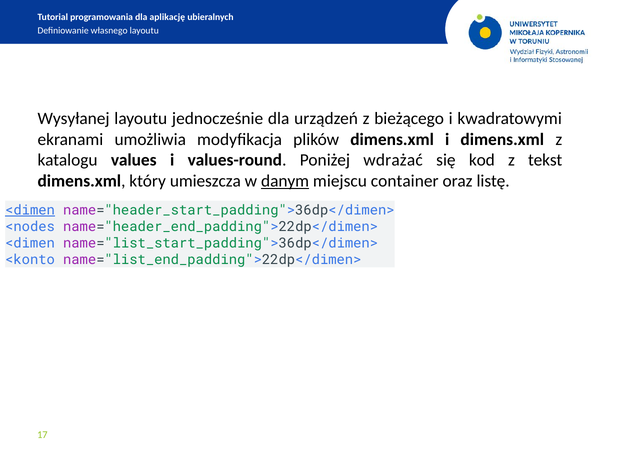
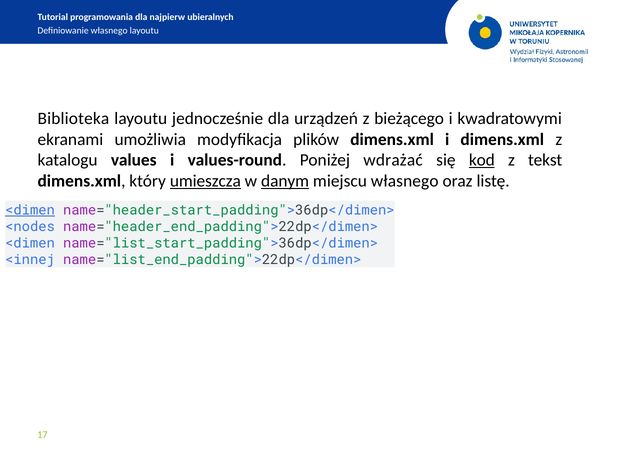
aplikację: aplikację -> najpierw
Wysyłanej: Wysyłanej -> Biblioteka
kod underline: none -> present
umieszcza underline: none -> present
miejscu container: container -> własnego
<konto: <konto -> <innej
